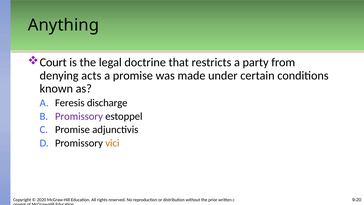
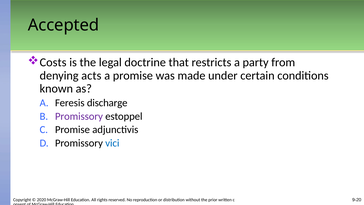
Anything: Anything -> Accepted
Court: Court -> Costs
vici colour: orange -> blue
